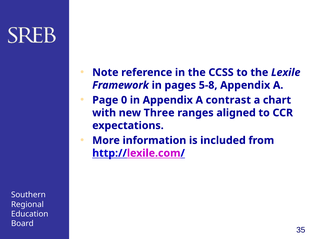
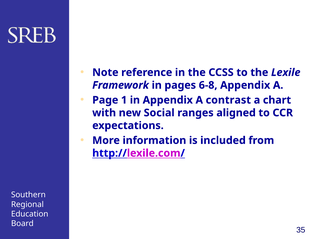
5-8: 5-8 -> 6-8
0: 0 -> 1
Three: Three -> Social
